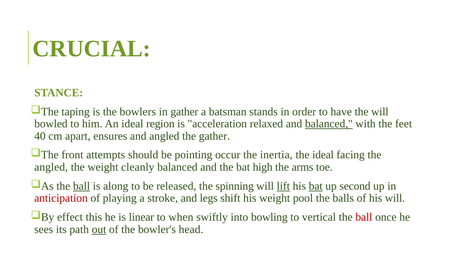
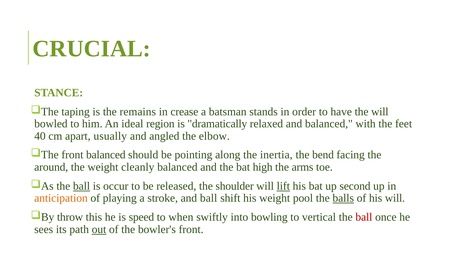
bowlers: bowlers -> remains
in gather: gather -> crease
acceleration: acceleration -> dramatically
balanced at (329, 124) underline: present -> none
ensures: ensures -> usually
the gather: gather -> elbow
front attempts: attempts -> balanced
occur: occur -> along
the ideal: ideal -> bend
angled at (51, 167): angled -> around
along: along -> occur
spinning: spinning -> shoulder
bat at (316, 186) underline: present -> none
anticipation colour: red -> orange
and legs: legs -> ball
balls underline: none -> present
effect: effect -> throw
linear: linear -> speed
bowler's head: head -> front
